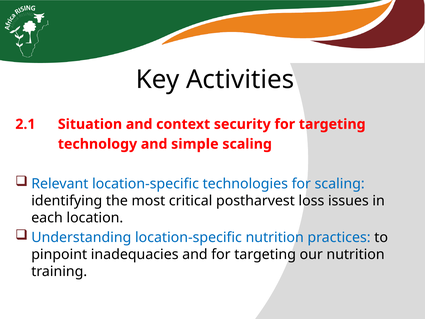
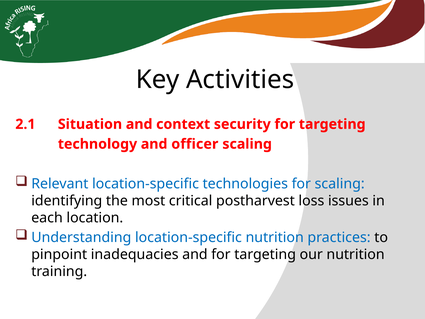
simple: simple -> officer
